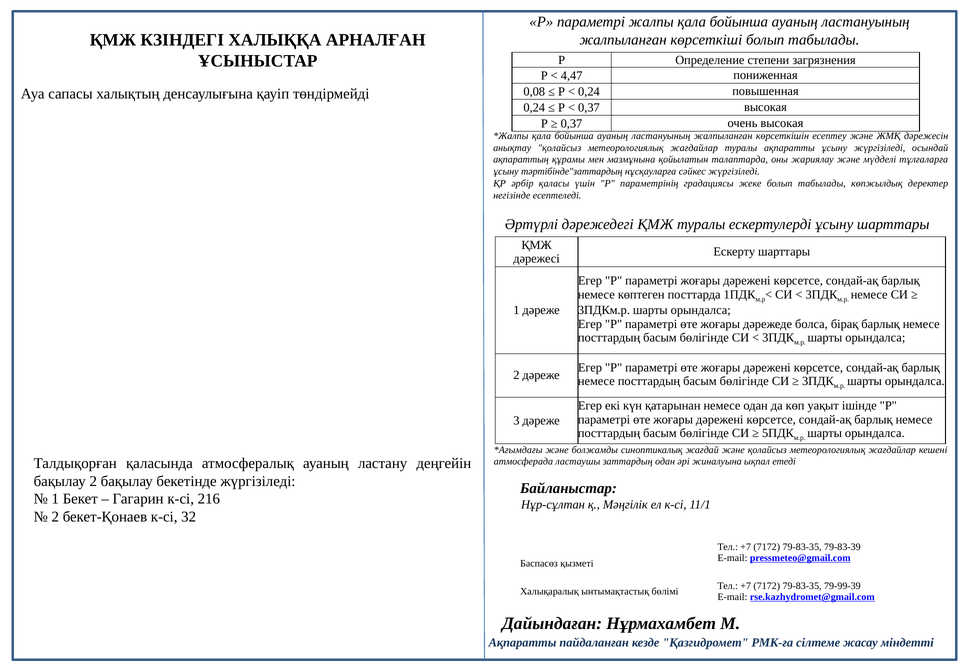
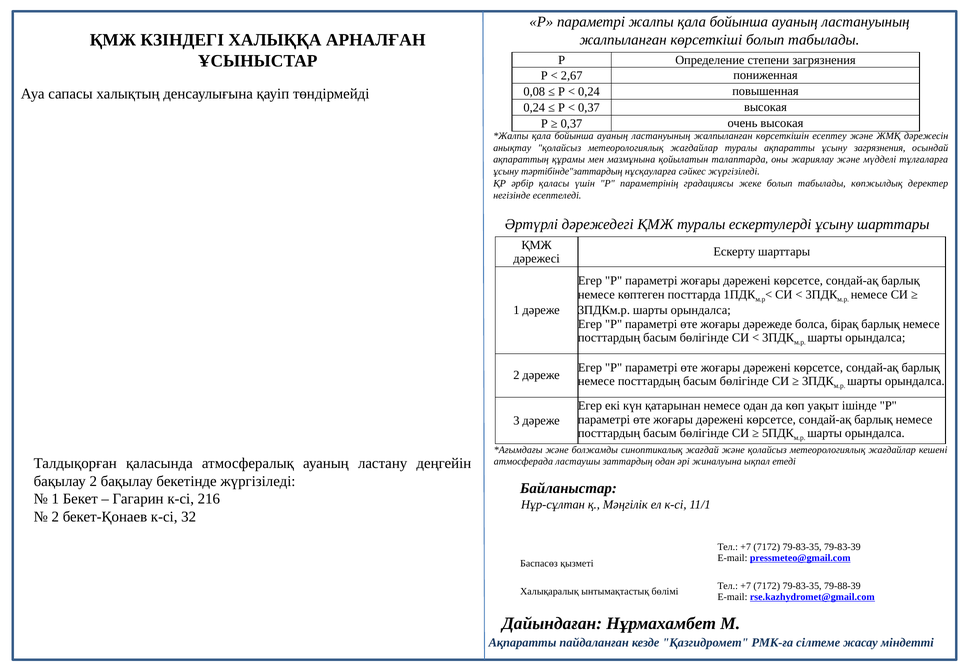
4,47: 4,47 -> 2,67
ұсыну жүргізіледі: жүргізіледі -> загрязнения
79-99-39: 79-99-39 -> 79-88-39
